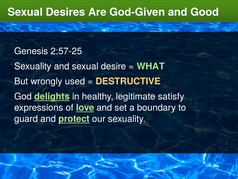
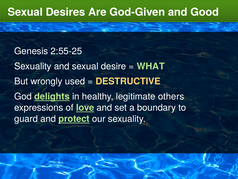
2:57-25: 2:57-25 -> 2:55-25
satisfy: satisfy -> others
